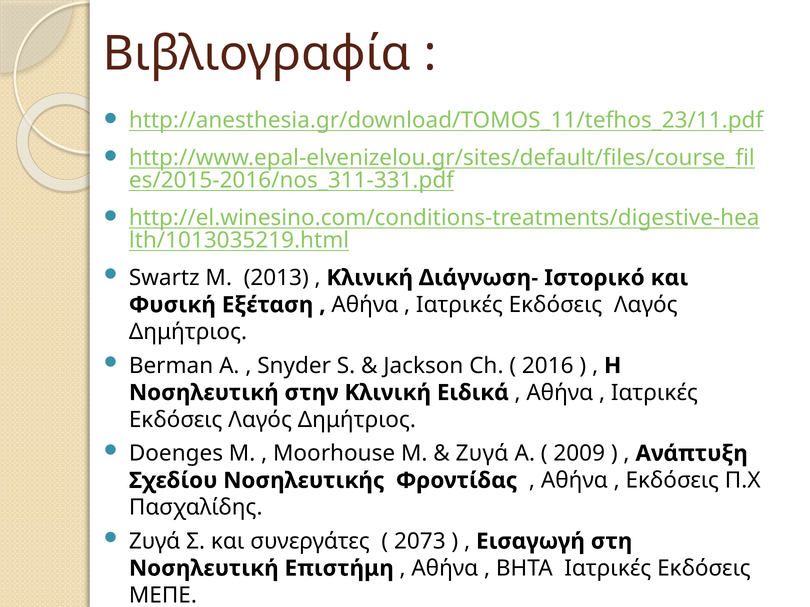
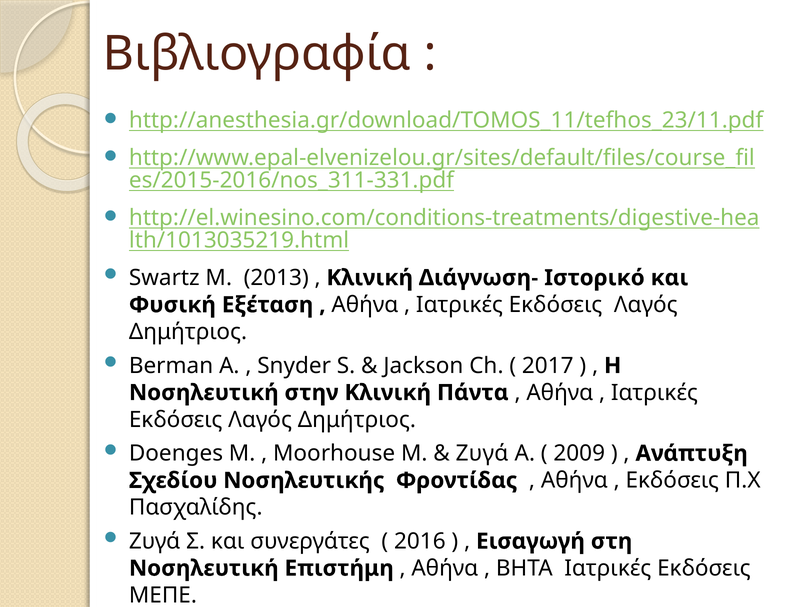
2016: 2016 -> 2017
Ειδικά: Ειδικά -> Πάντα
2073: 2073 -> 2016
